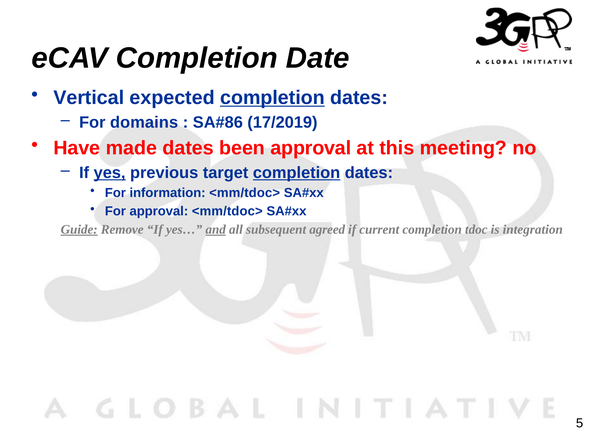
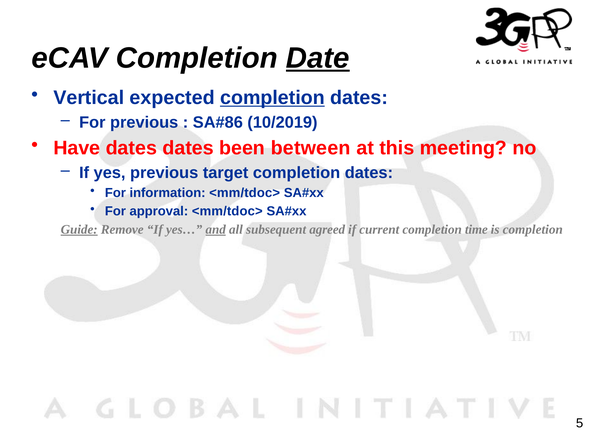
Date underline: none -> present
For domains: domains -> previous
17/2019: 17/2019 -> 10/2019
Have made: made -> dates
been approval: approval -> between
yes underline: present -> none
completion at (297, 173) underline: present -> none
tdoc: tdoc -> time
is integration: integration -> completion
